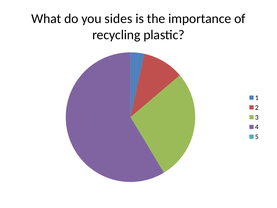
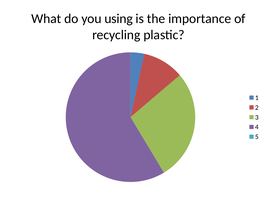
sides: sides -> using
